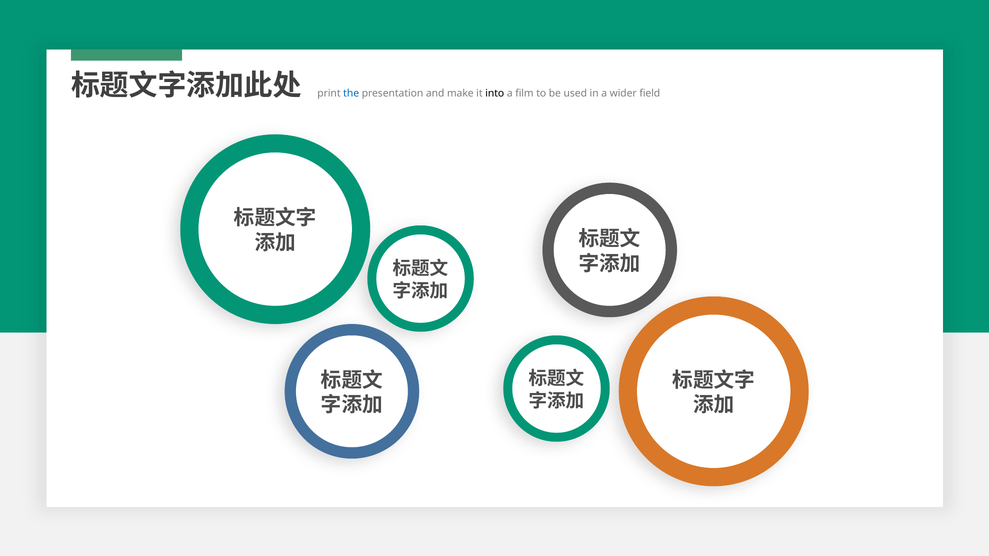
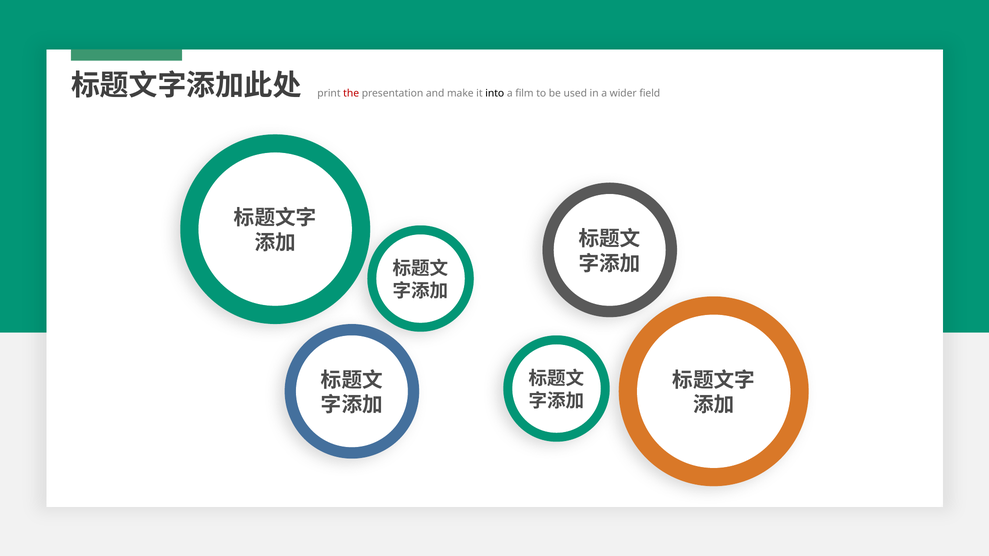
the colour: blue -> red
